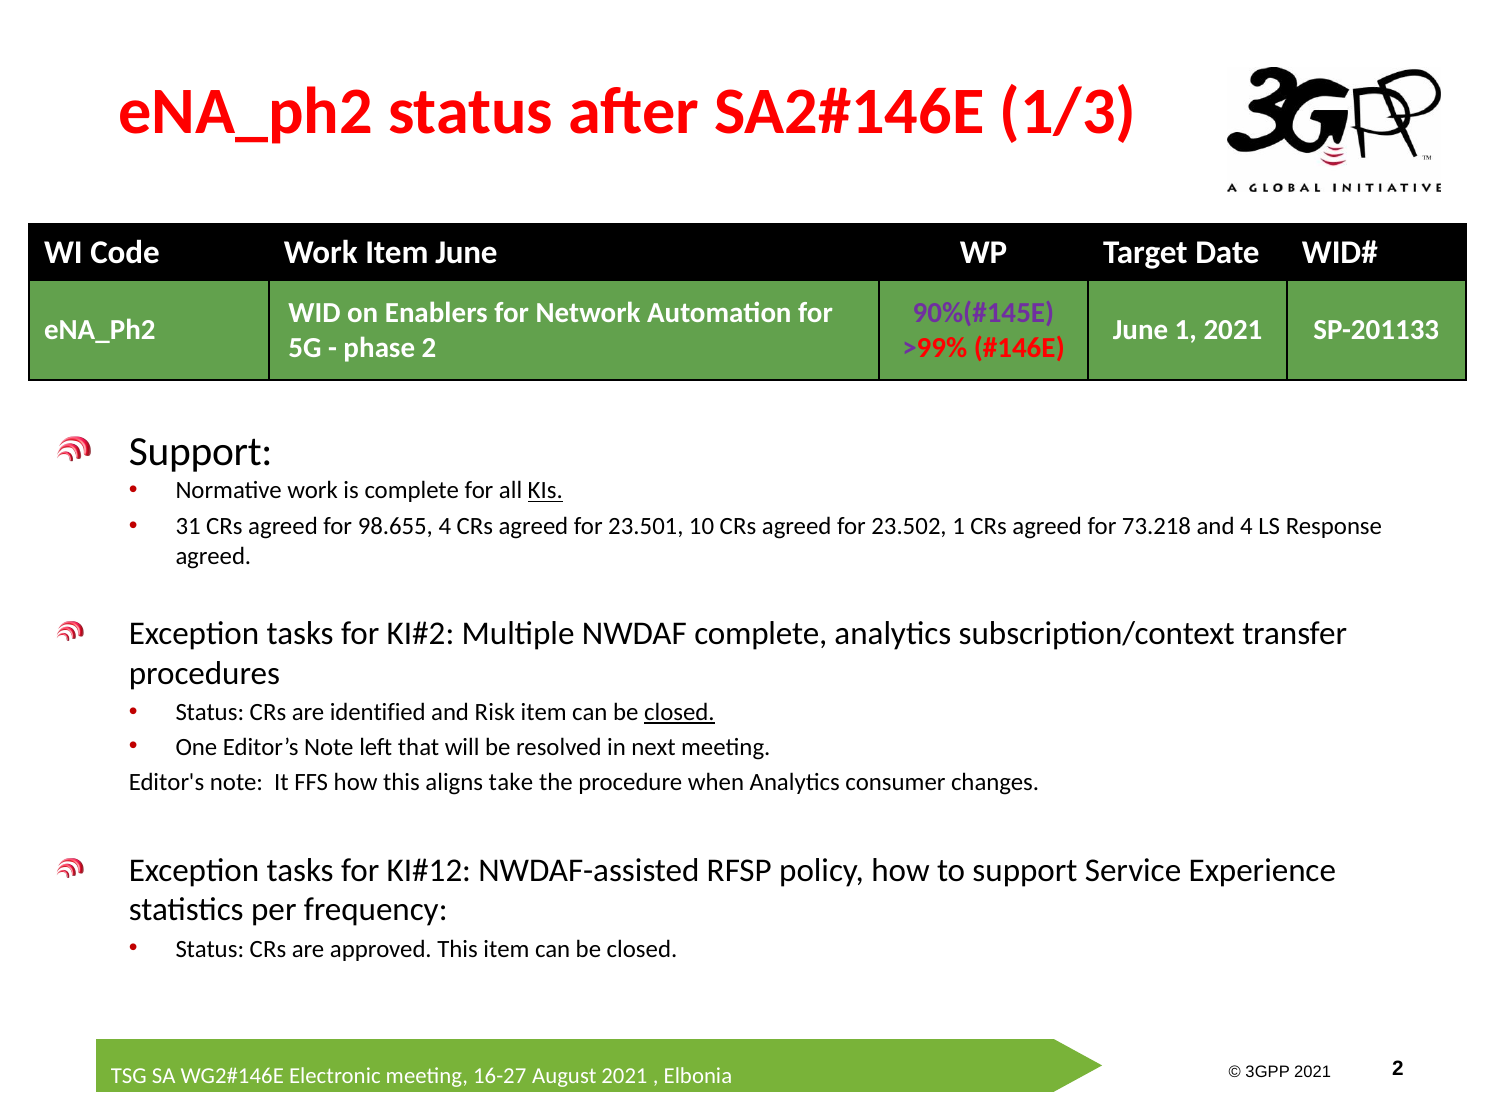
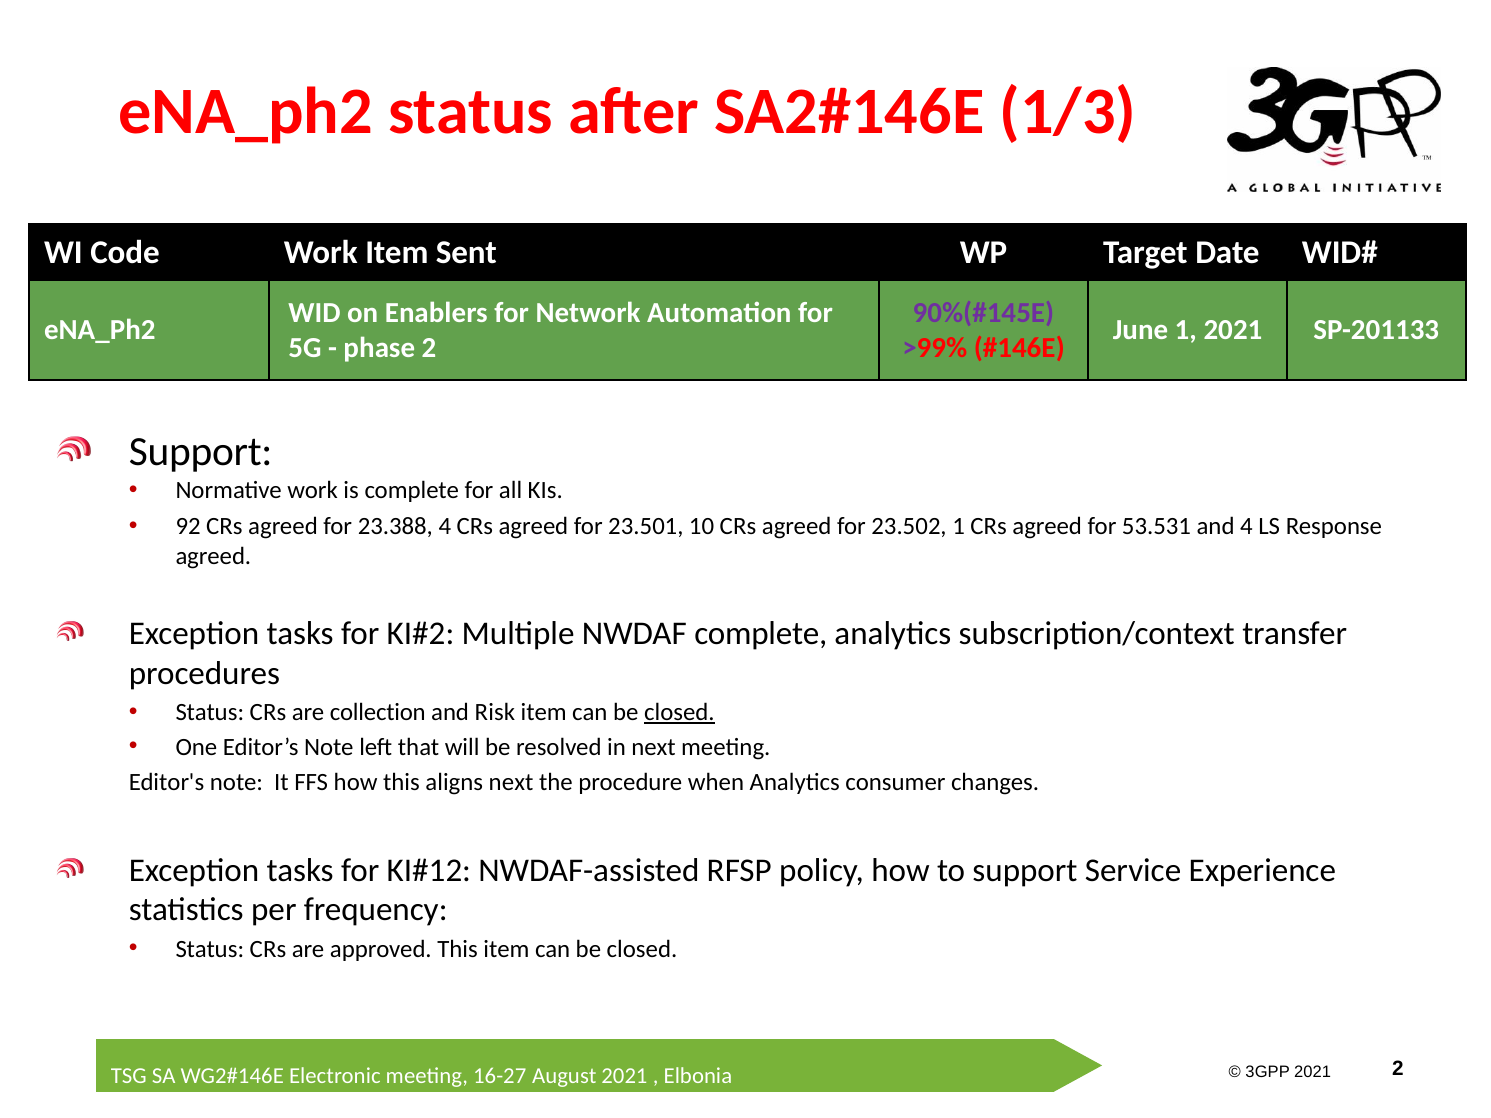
Item June: June -> Sent
KIs underline: present -> none
31: 31 -> 92
98.655: 98.655 -> 23.388
73.218: 73.218 -> 53.531
identified: identified -> collection
aligns take: take -> next
